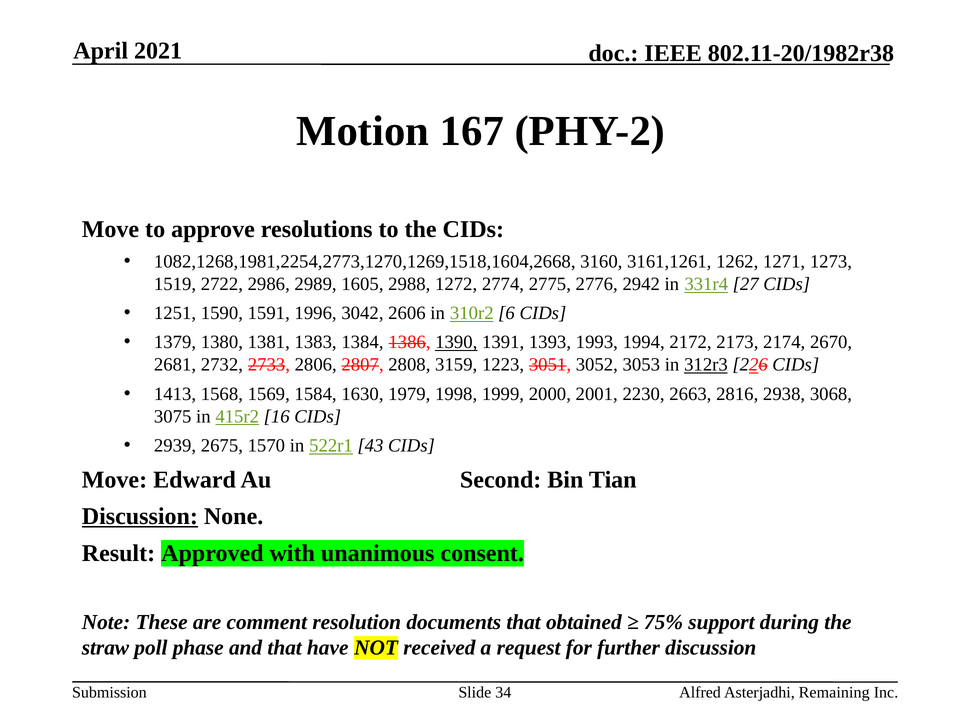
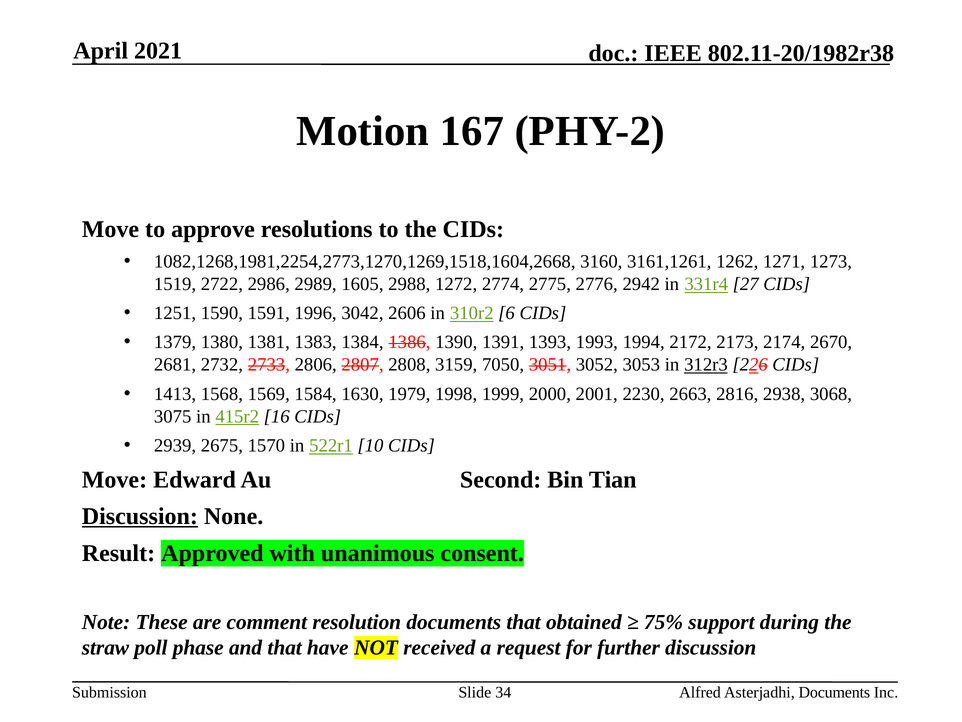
1390 underline: present -> none
1223: 1223 -> 7050
43: 43 -> 10
Asterjadhi Remaining: Remaining -> Documents
